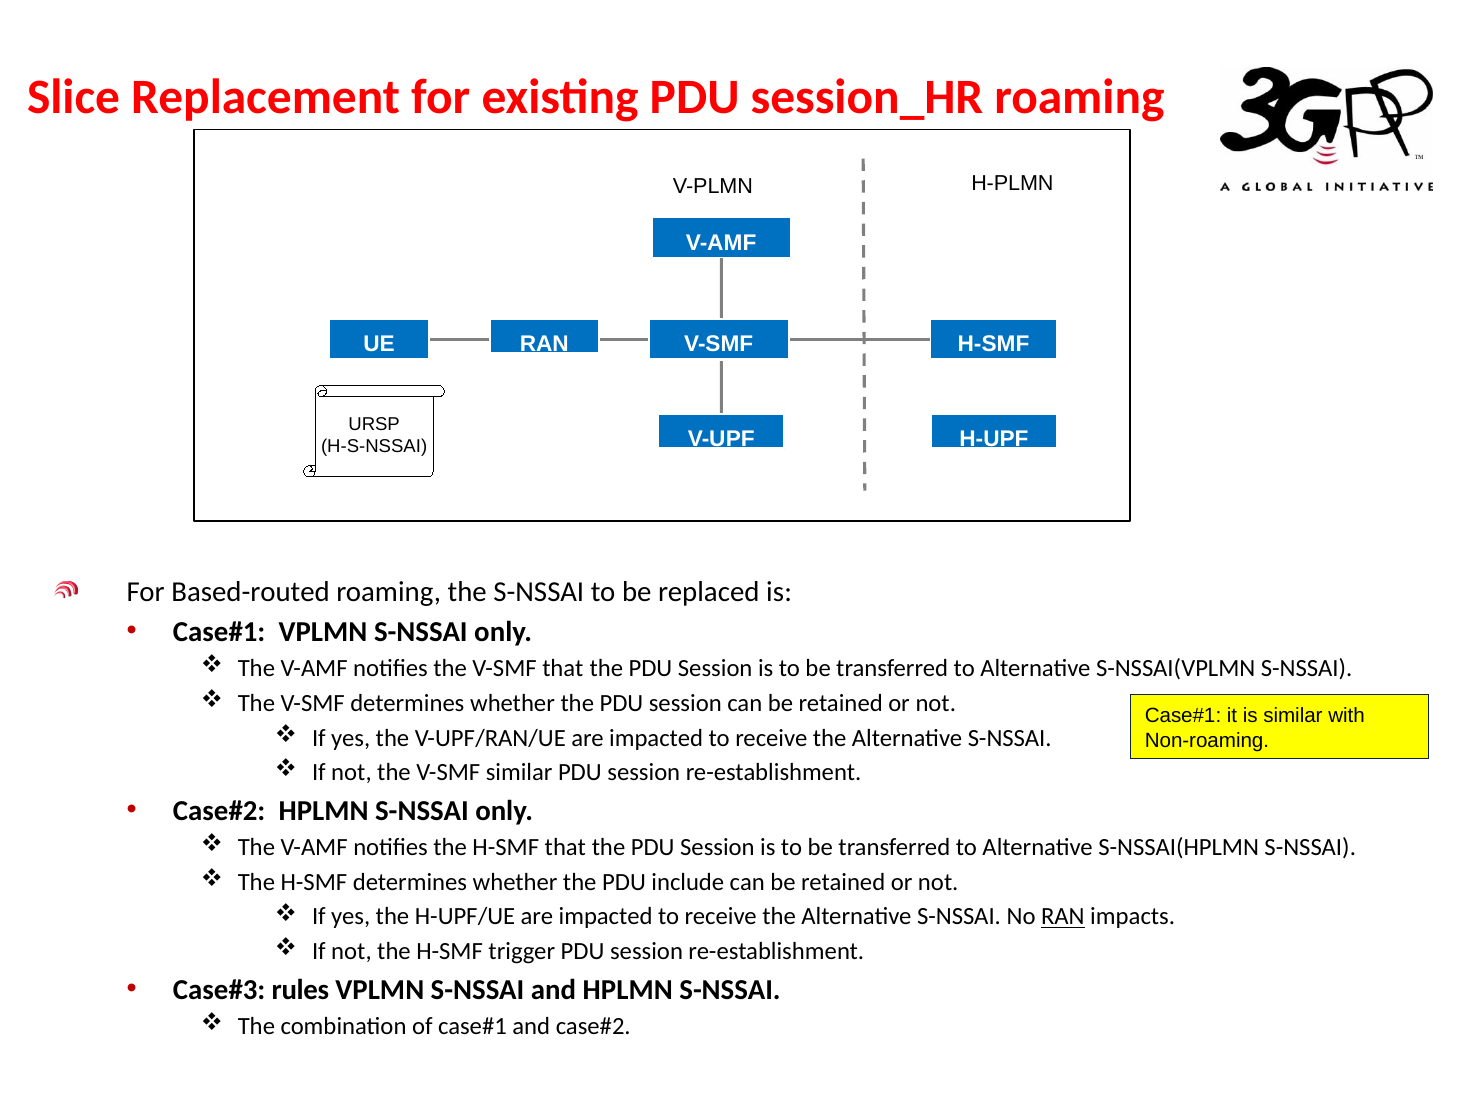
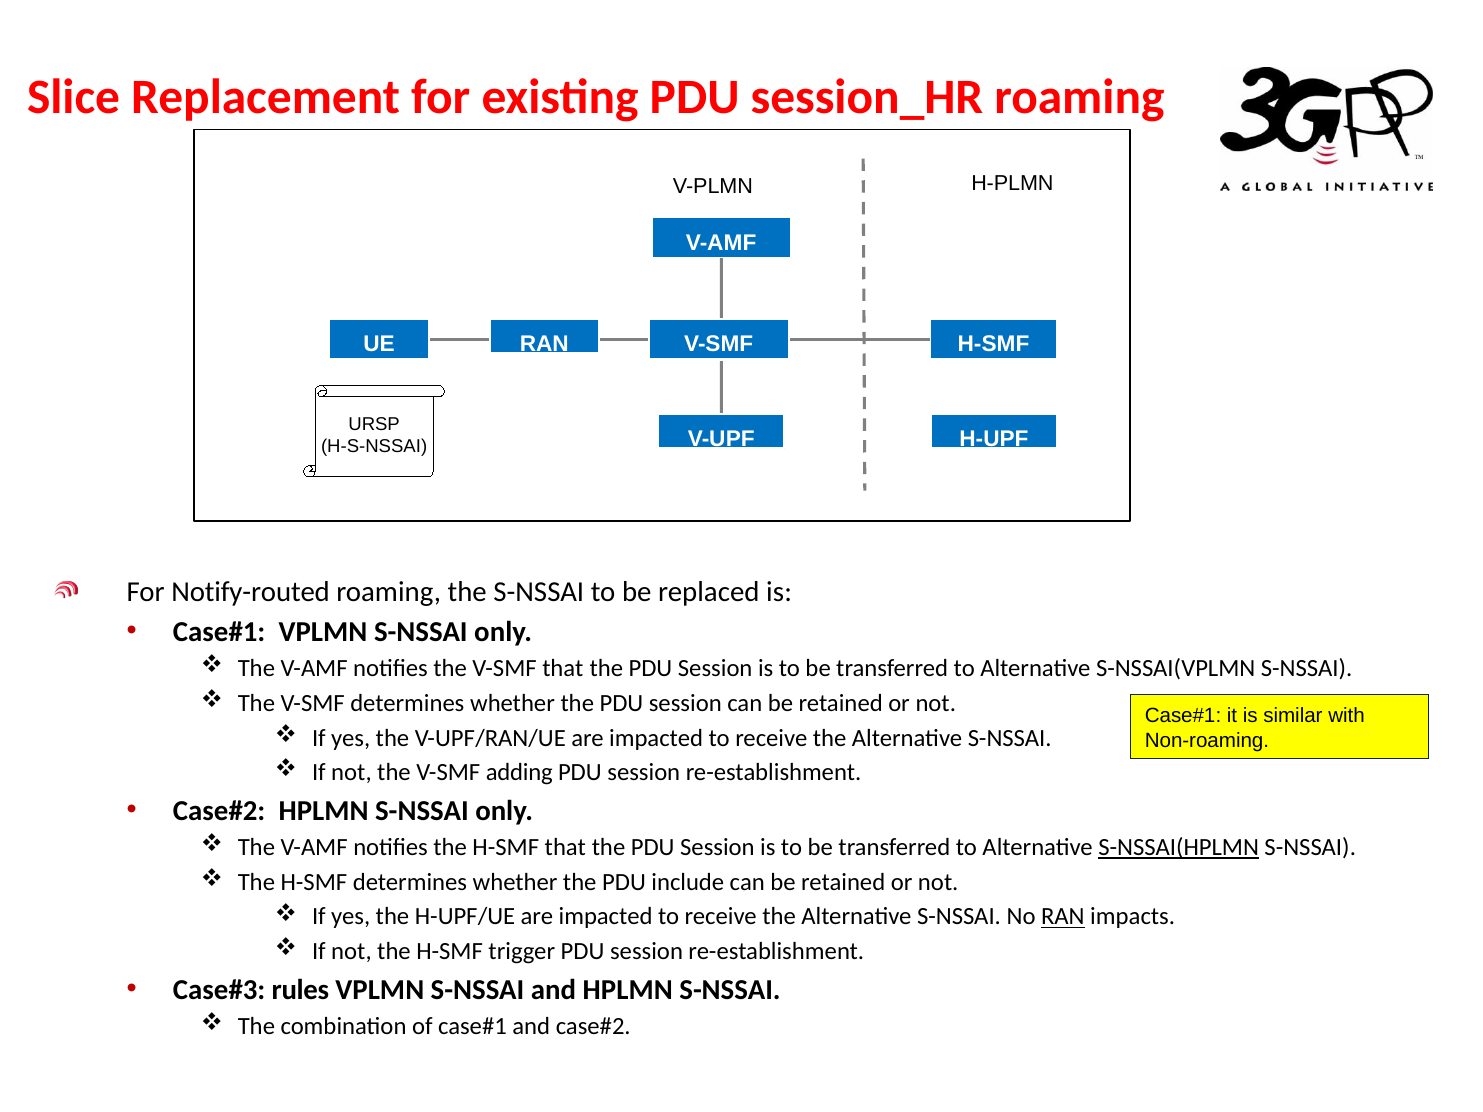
Based-routed: Based-routed -> Notify-routed
V-SMF similar: similar -> adding
S-NSSAI(HPLMN underline: none -> present
